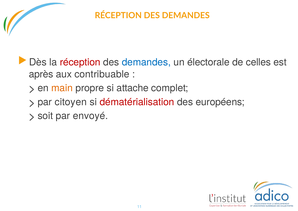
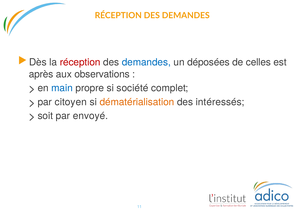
électorale: électorale -> déposées
contribuable: contribuable -> observations
main colour: orange -> blue
attache: attache -> société
dématérialisation colour: red -> orange
européens: européens -> intéressés
